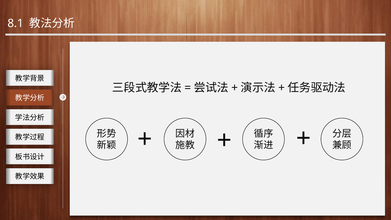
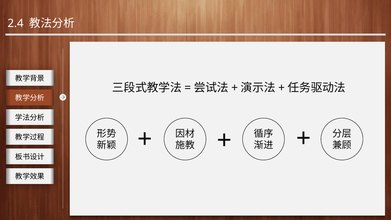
8.1: 8.1 -> 2.4
